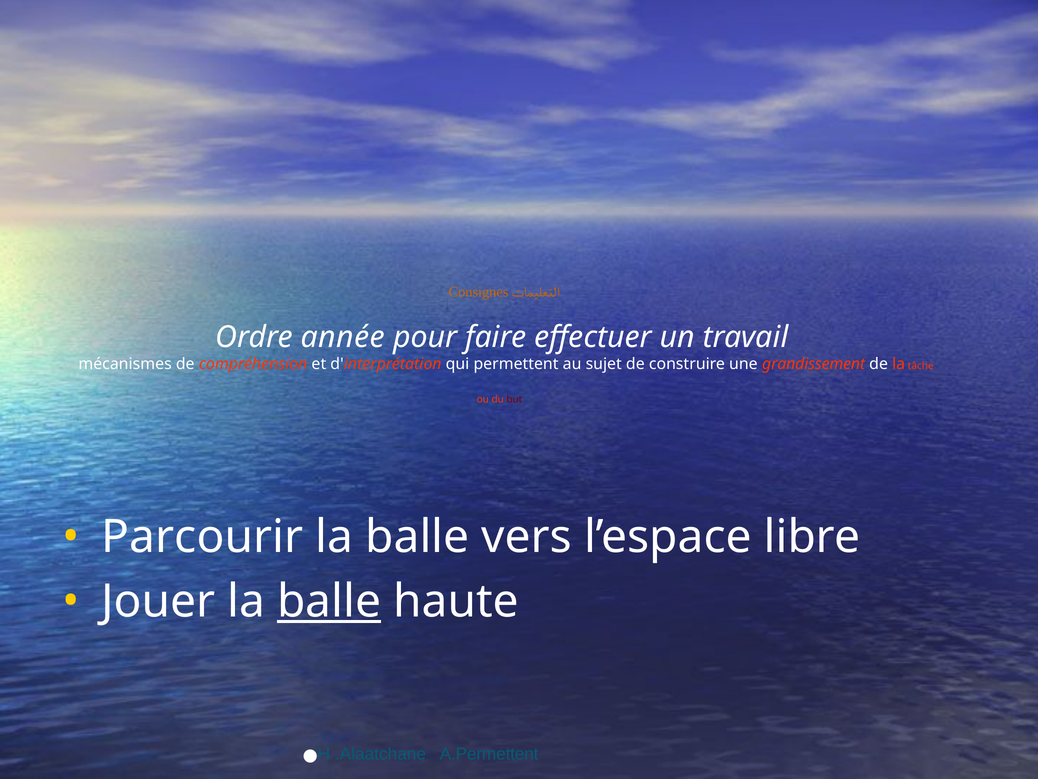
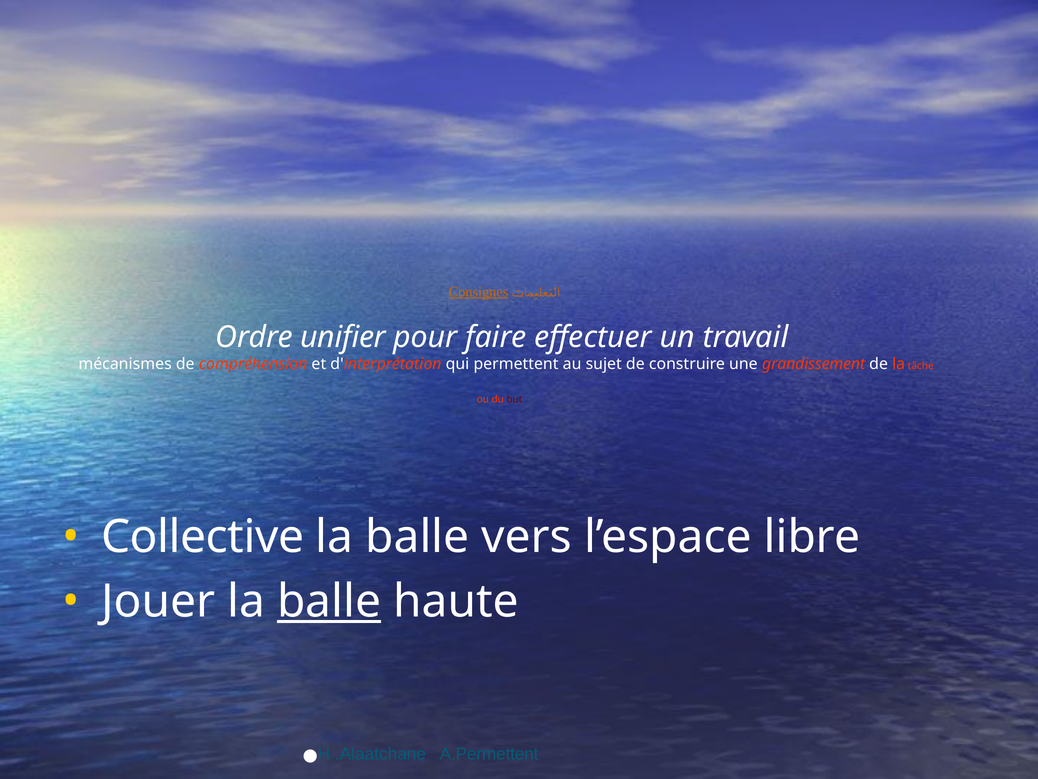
Consignes underline: none -> present
année: année -> unifier
Parcourir: Parcourir -> Collective
